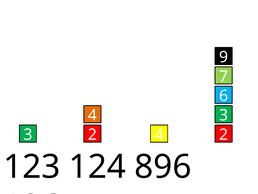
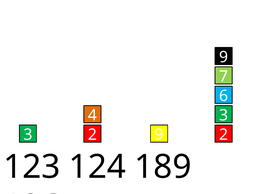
3 4: 4 -> 9
896: 896 -> 189
